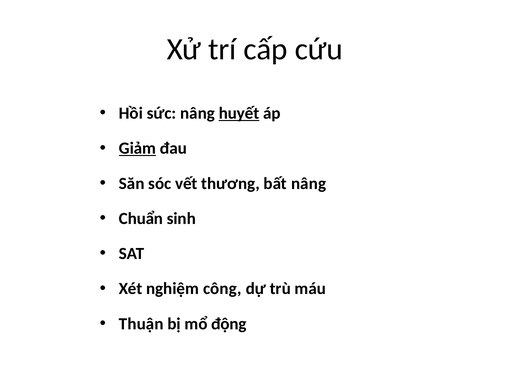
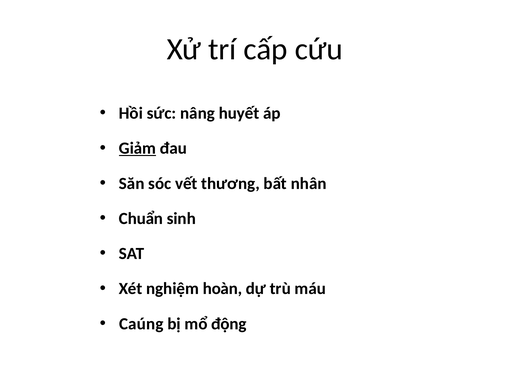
huyết underline: present -> none
bất nâng: nâng -> nhân
công: công -> hoàn
Thuận: Thuận -> Caúng
